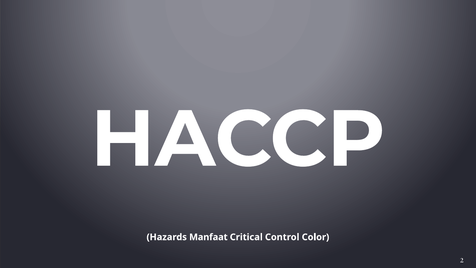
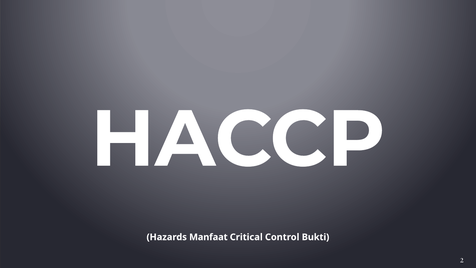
Color: Color -> Bukti
